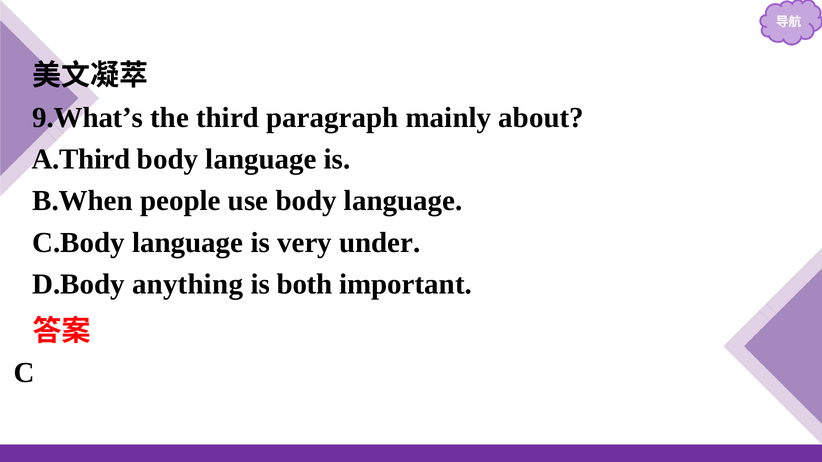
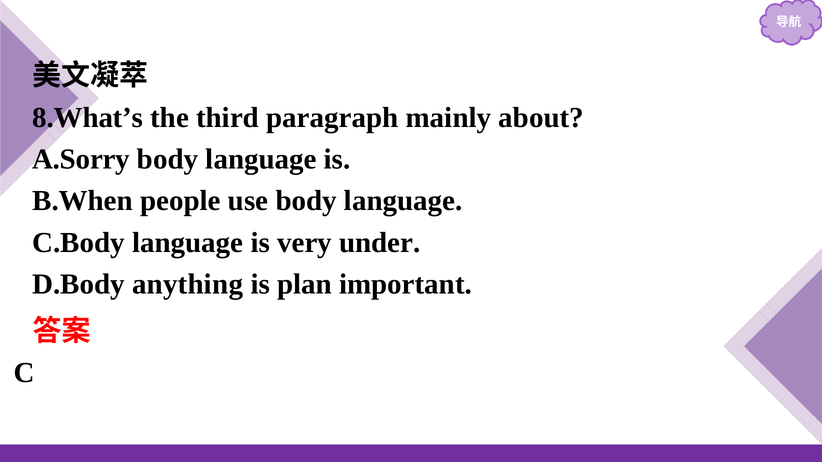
9.What’s: 9.What’s -> 8.What’s
A.Third: A.Third -> A.Sorry
both: both -> plan
